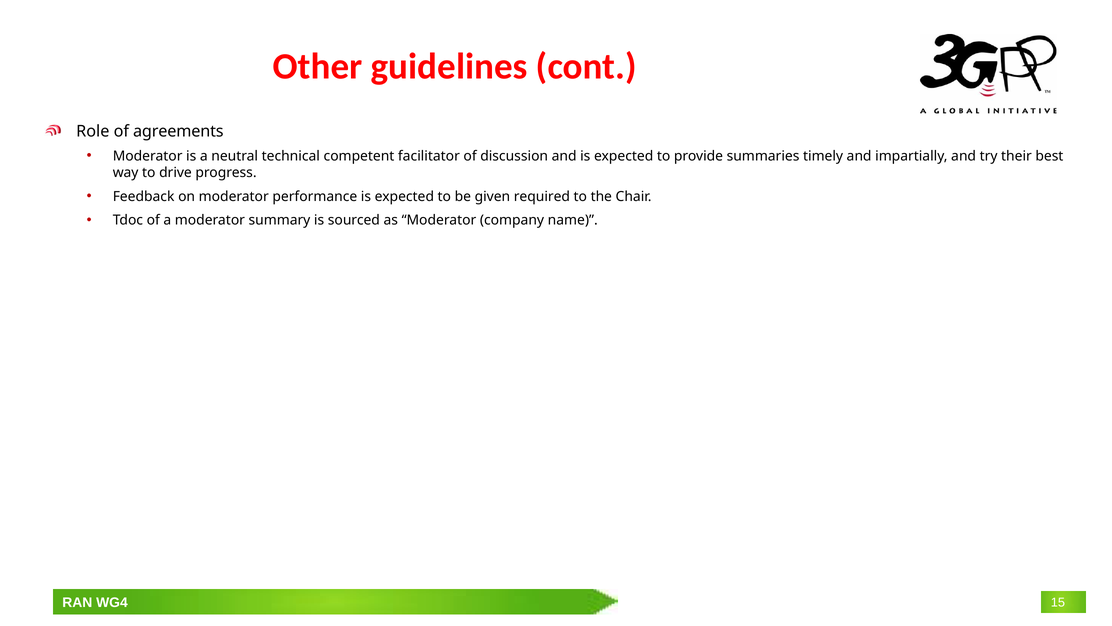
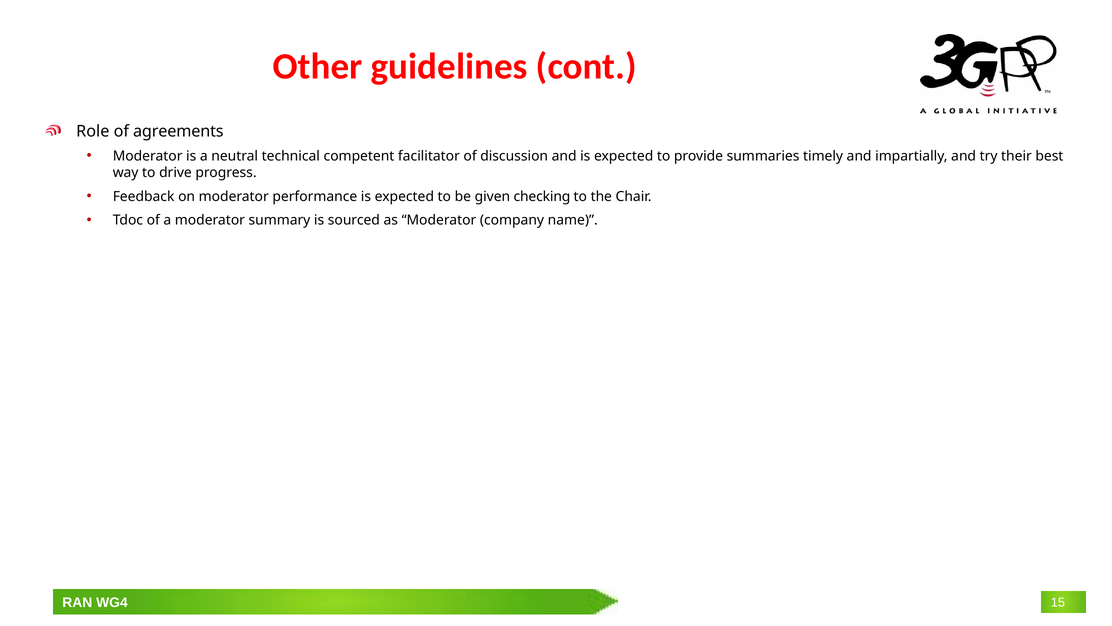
required: required -> checking
